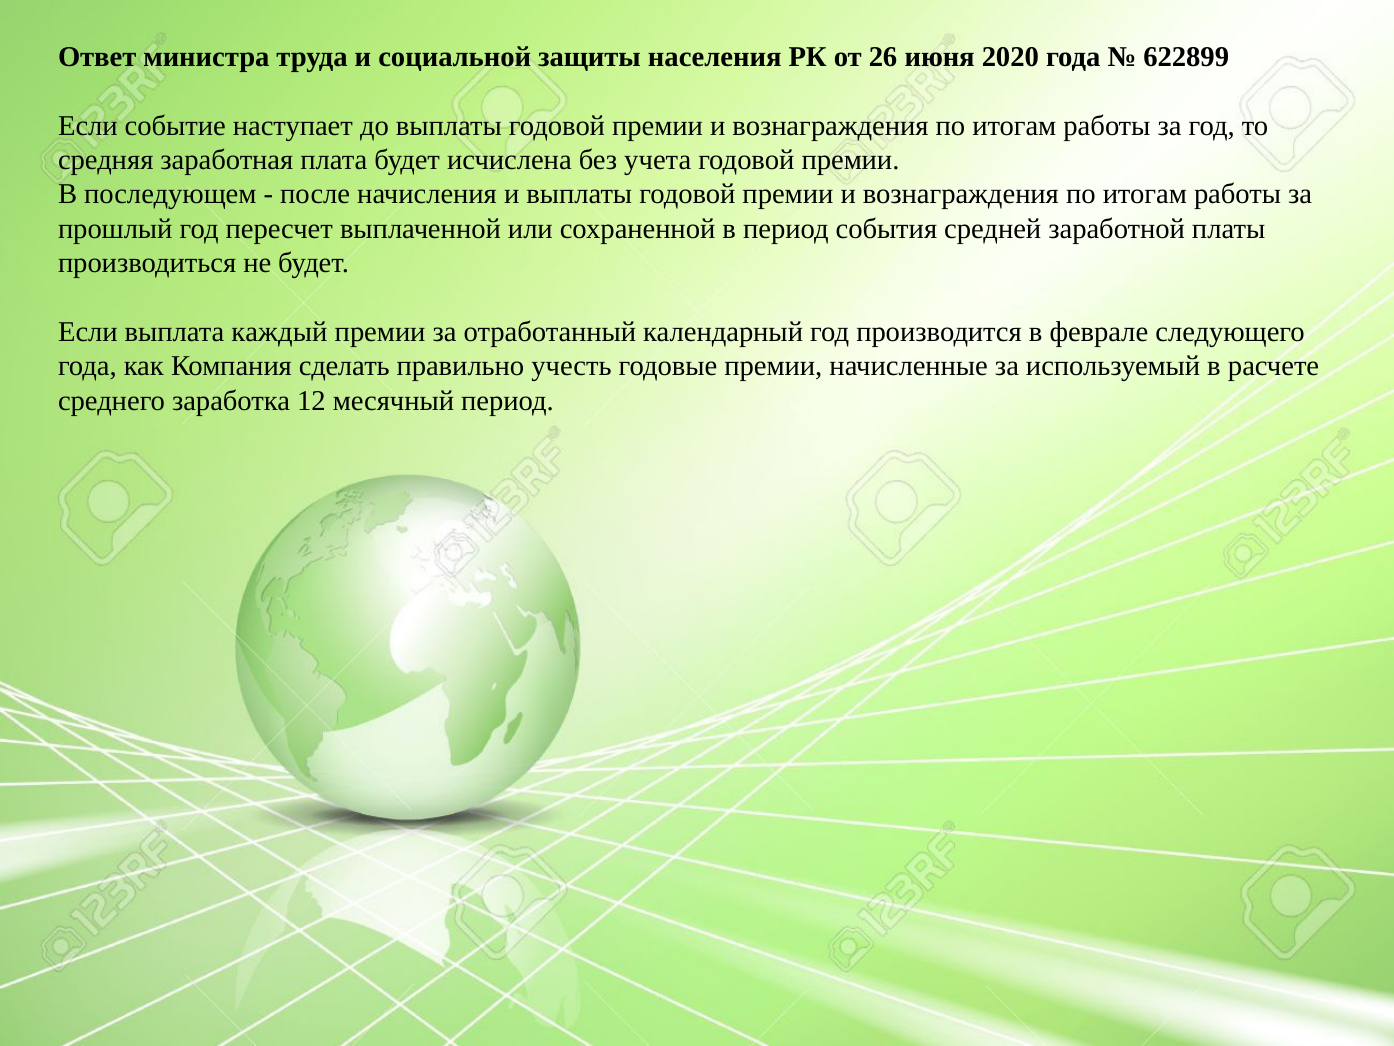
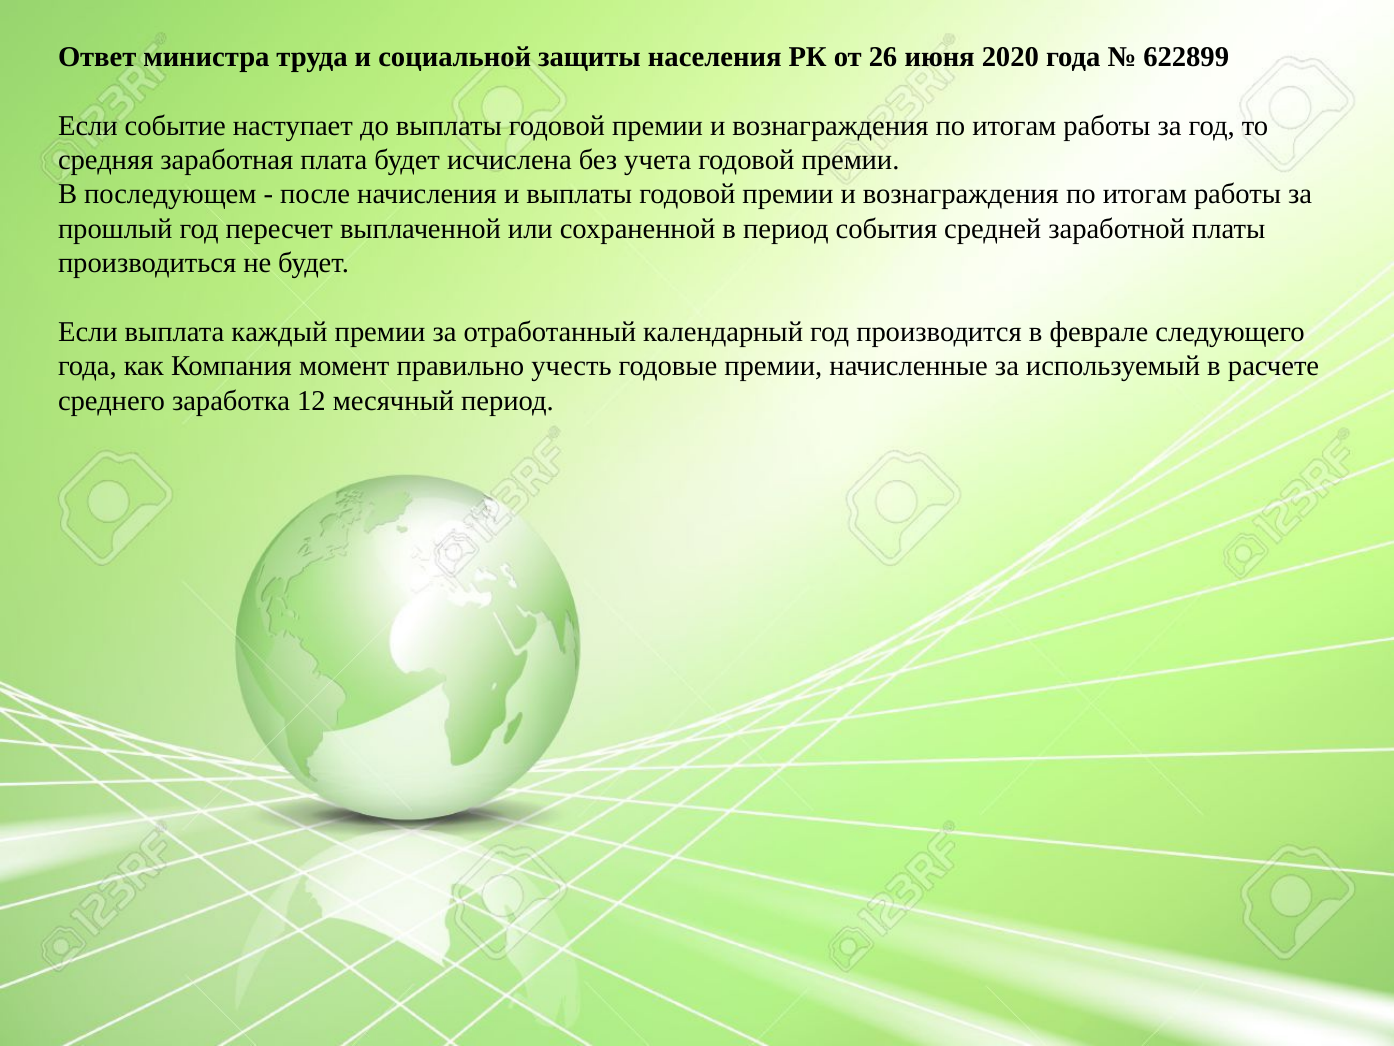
сделать: сделать -> момент
